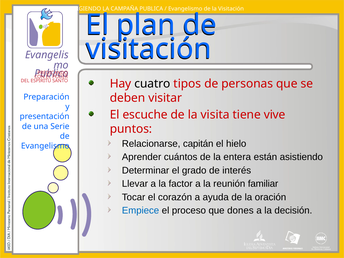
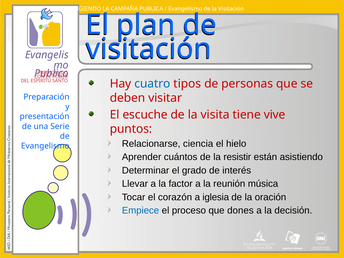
cuatro colour: black -> blue
capitán: capitán -> ciencia
entera: entera -> resistir
familiar: familiar -> música
ayuda: ayuda -> iglesia
